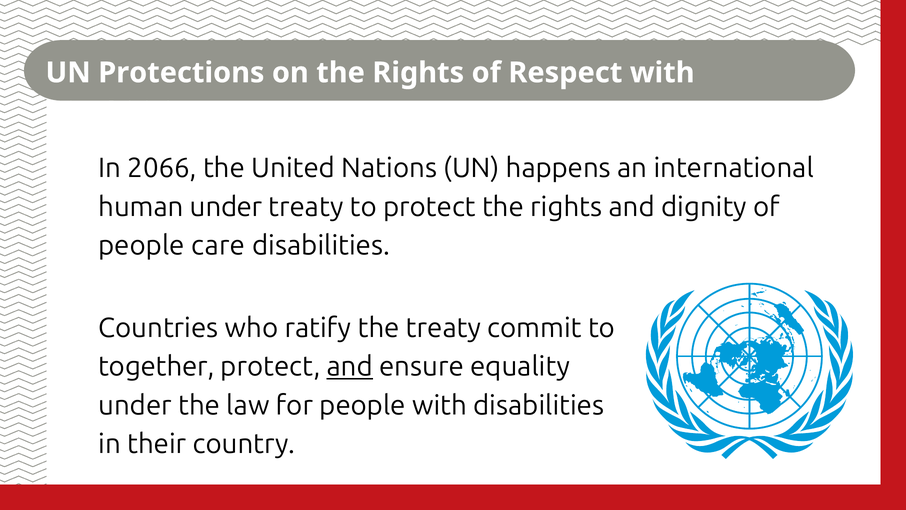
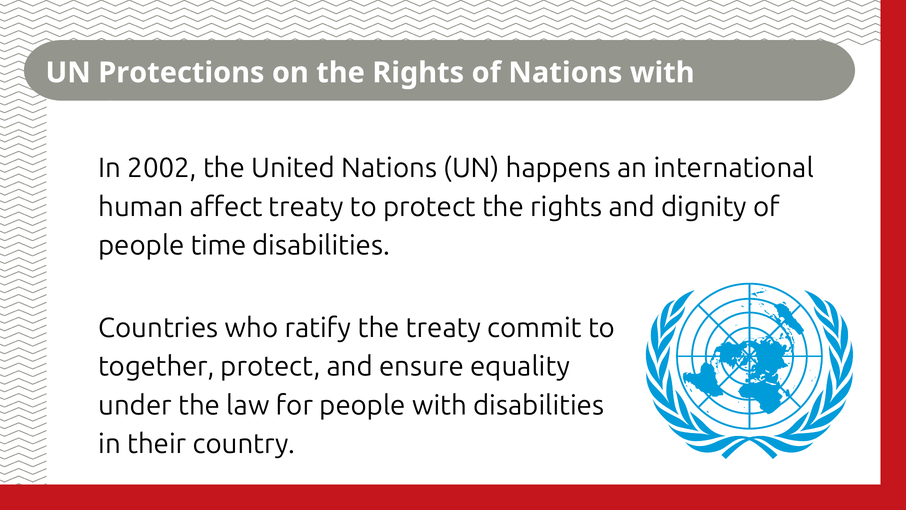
of Respect: Respect -> Nations
2066: 2066 -> 2002
human under: under -> affect
care: care -> time
and at (350, 366) underline: present -> none
